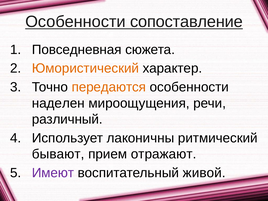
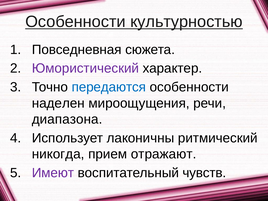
сопоставление: сопоставление -> культурностью
Юмористический colour: orange -> purple
передаются colour: orange -> blue
различный: различный -> диапазона
бывают: бывают -> никогда
живой: живой -> чувств
